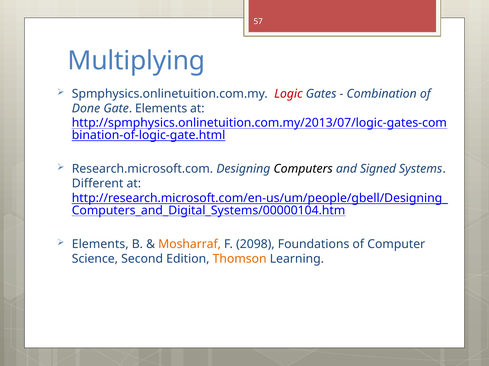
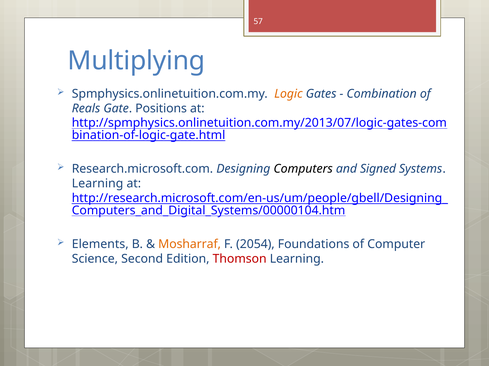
Logic colour: red -> orange
Done: Done -> Reals
Gate Elements: Elements -> Positions
Different at (98, 184): Different -> Learning
2098: 2098 -> 2054
Thomson colour: orange -> red
